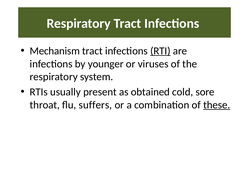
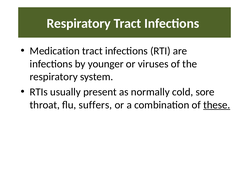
Mechanism: Mechanism -> Medication
RTI underline: present -> none
obtained: obtained -> normally
